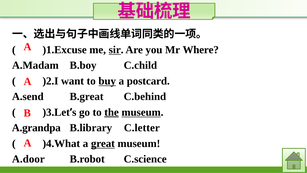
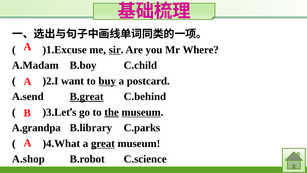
B.great underline: none -> present
C.letter: C.letter -> C.parks
A.door: A.door -> A.shop
